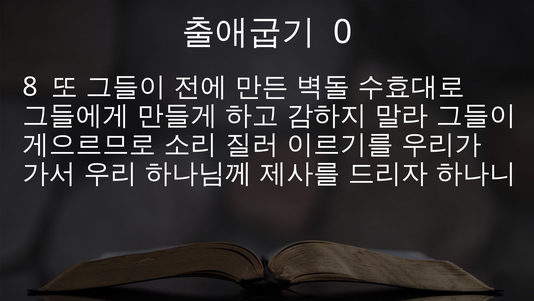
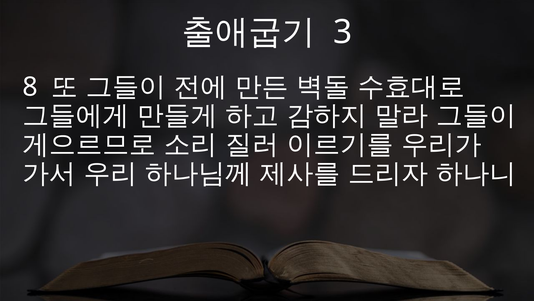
0: 0 -> 3
